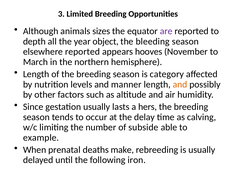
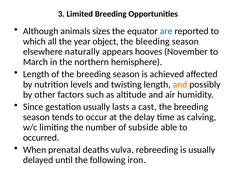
are colour: purple -> blue
depth: depth -> which
elsewhere reported: reported -> naturally
category: category -> achieved
manner: manner -> twisting
hers: hers -> cast
example: example -> occurred
make: make -> vulva
